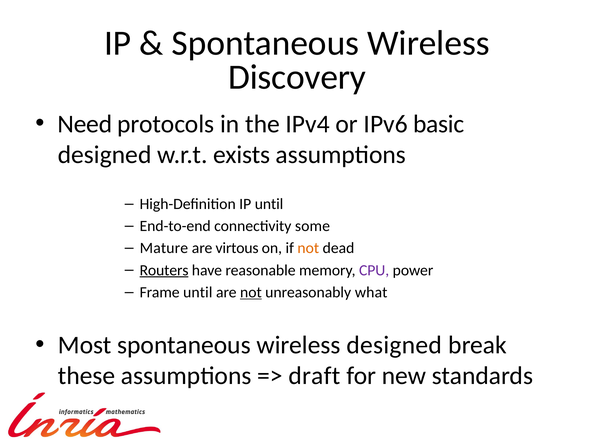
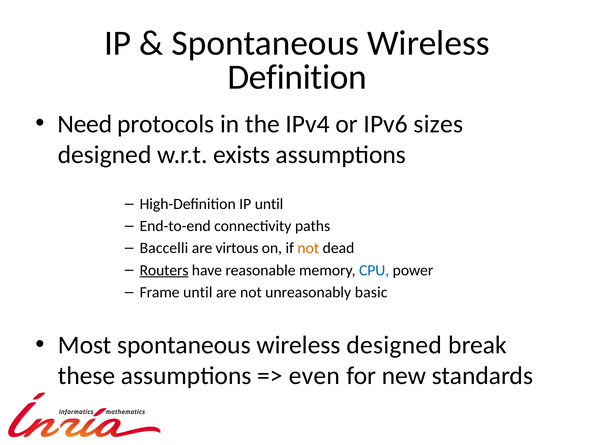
Discovery: Discovery -> Definition
basic: basic -> sizes
some: some -> paths
Mature: Mature -> Baccelli
CPU colour: purple -> blue
not at (251, 293) underline: present -> none
what: what -> basic
draft: draft -> even
